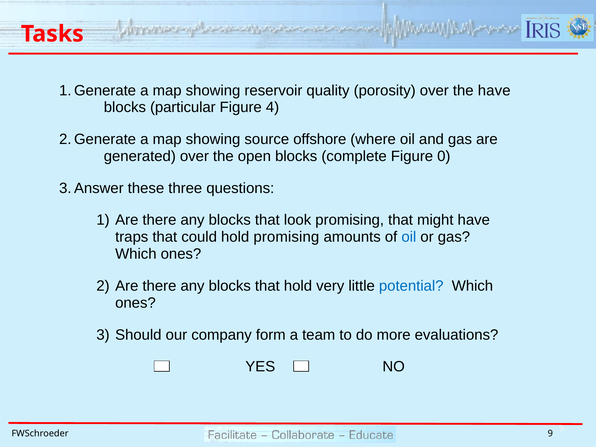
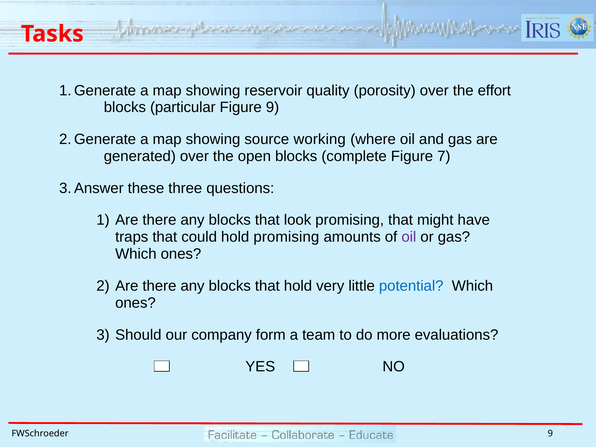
the have: have -> effort
Figure 4: 4 -> 9
offshore: offshore -> working
0: 0 -> 7
oil at (409, 237) colour: blue -> purple
